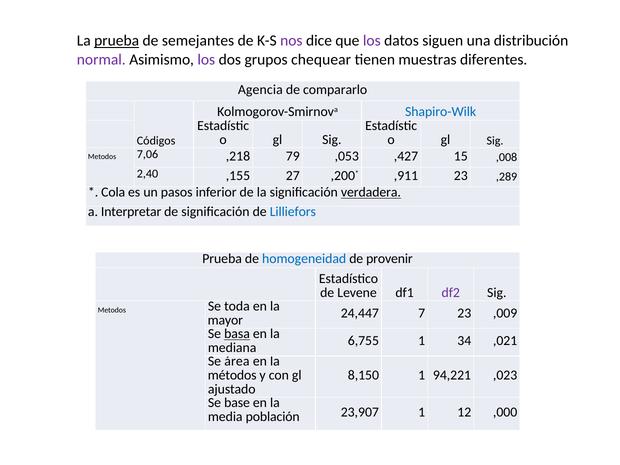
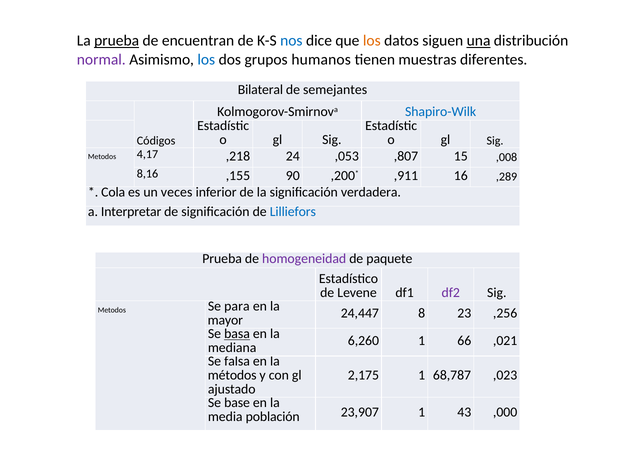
semejantes: semejantes -> encuentran
nos colour: purple -> blue
los at (372, 41) colour: purple -> orange
una underline: none -> present
los at (206, 59) colour: purple -> blue
chequear: chequear -> humanos
Agencia: Agencia -> Bilateral
compararlo: compararlo -> semejantes
7,06: 7,06 -> 4,17
79: 79 -> 24
,427: ,427 -> ,807
2,40: 2,40 -> 8,16
27: 27 -> 90
,911 23: 23 -> 16
pasos: pasos -> veces
verdadera underline: present -> none
homogeneidad colour: blue -> purple
provenir: provenir -> paquete
toda: toda -> para
7: 7 -> 8
,009: ,009 -> ,256
6,755: 6,755 -> 6,260
34: 34 -> 66
área: área -> falsa
8,150: 8,150 -> 2,175
94,221: 94,221 -> 68,787
12: 12 -> 43
